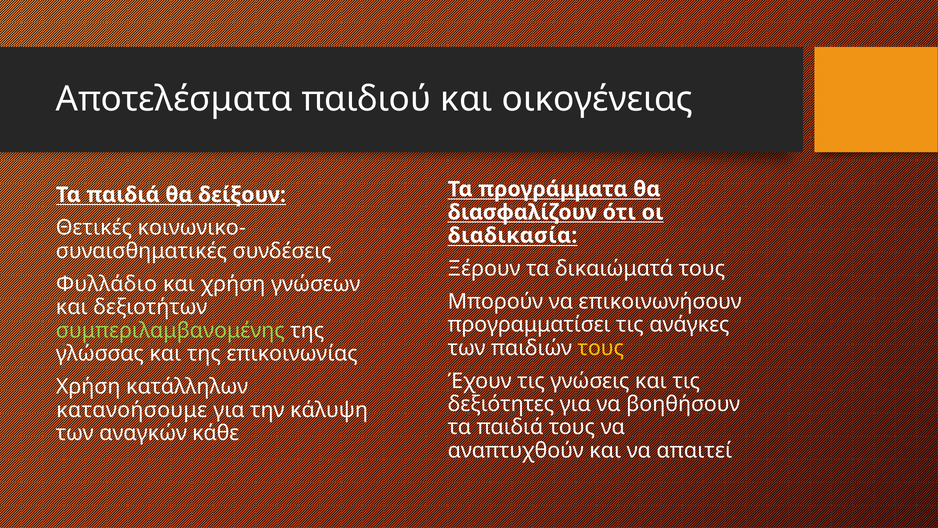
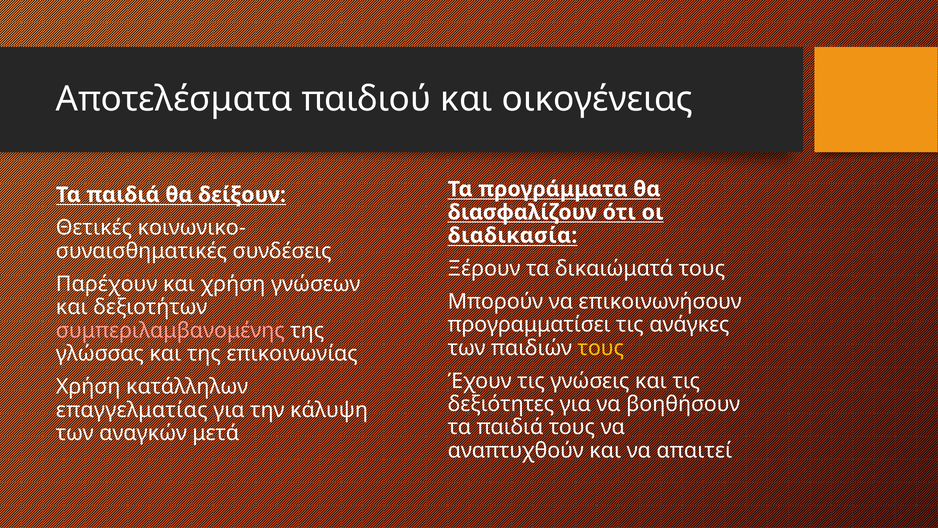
Φυλλάδιο: Φυλλάδιο -> Παρέχουν
συμπεριλαμβανομένης colour: light green -> pink
κατανοήσουμε: κατανοήσουμε -> επαγγελματίας
κάθε: κάθε -> μετά
